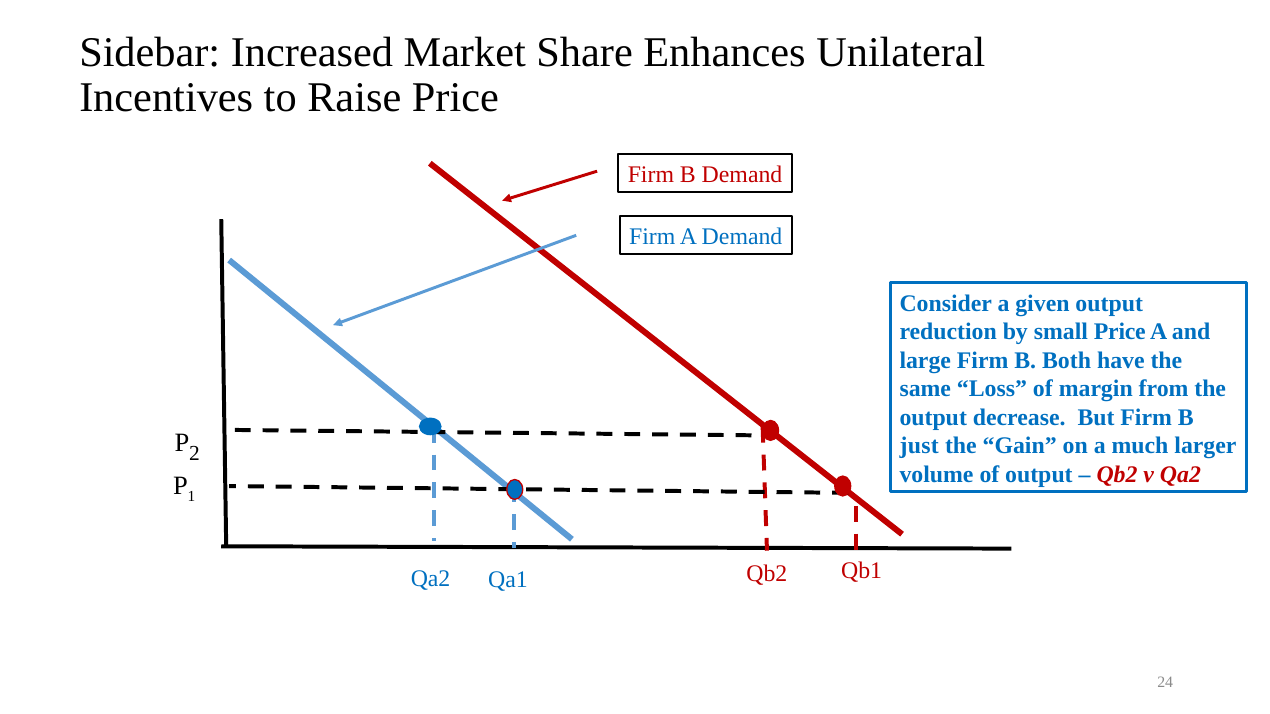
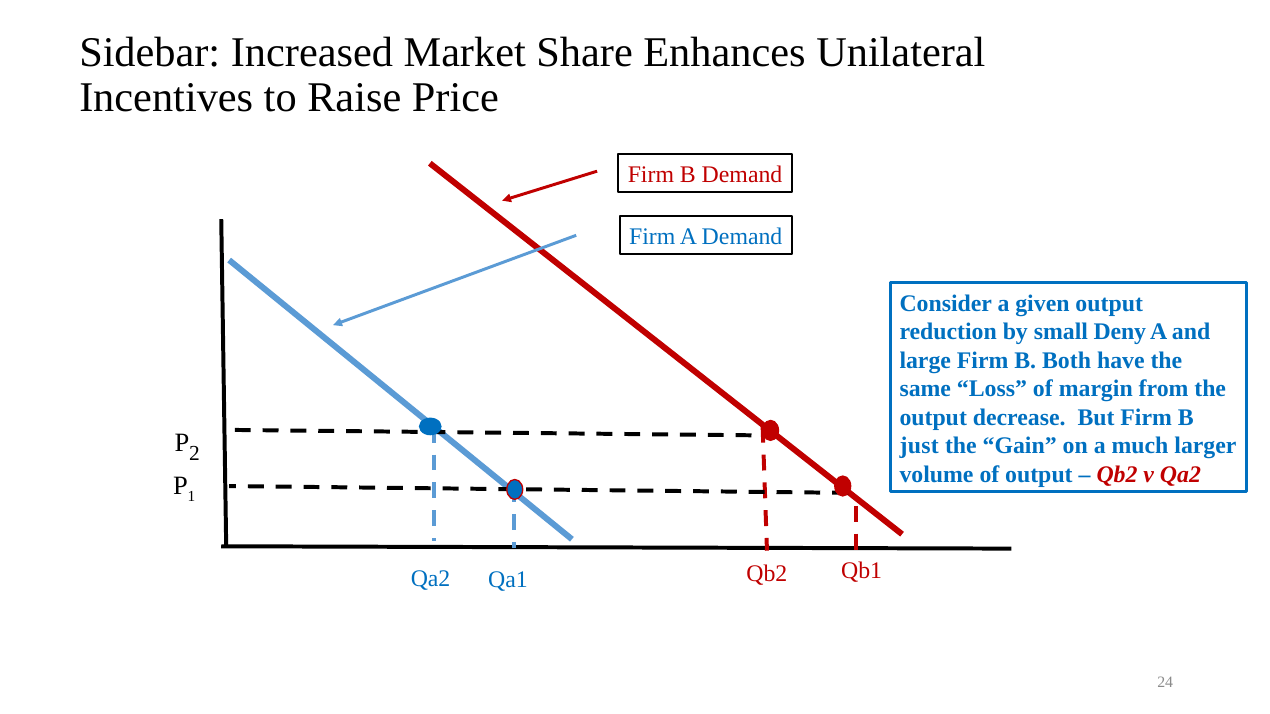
small Price: Price -> Deny
